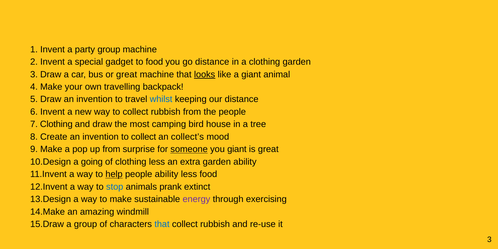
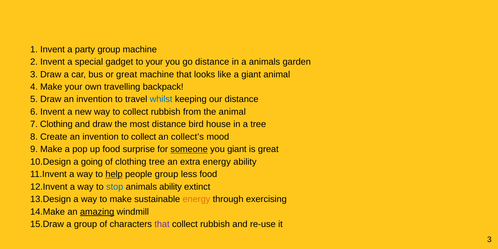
to food: food -> your
a clothing: clothing -> animals
looks underline: present -> none
the people: people -> animal
most camping: camping -> distance
up from: from -> food
clothing less: less -> tree
extra garden: garden -> energy
people ability: ability -> group
animals prank: prank -> ability
energy at (196, 199) colour: purple -> orange
amazing underline: none -> present
that at (162, 224) colour: blue -> purple
